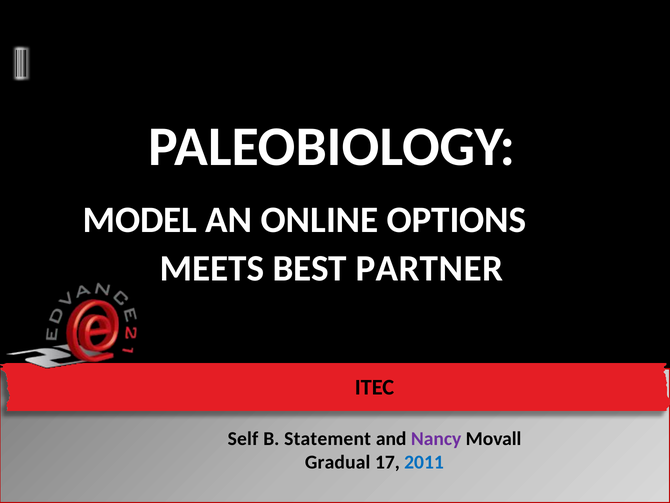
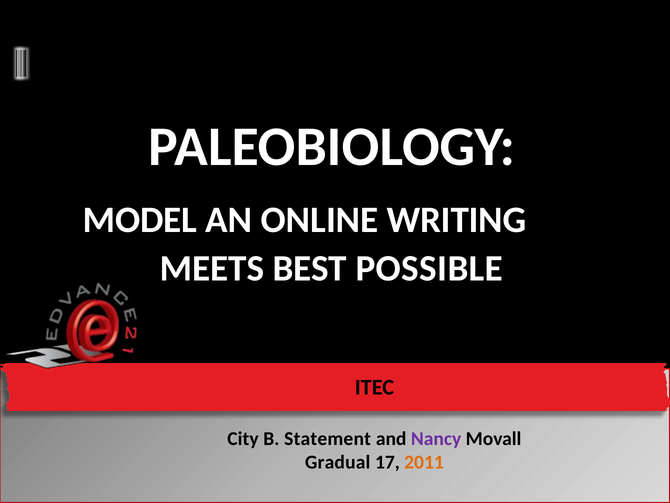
OPTIONS: OPTIONS -> WRITING
PARTNER: PARTNER -> POSSIBLE
Self: Self -> City
2011 colour: blue -> orange
